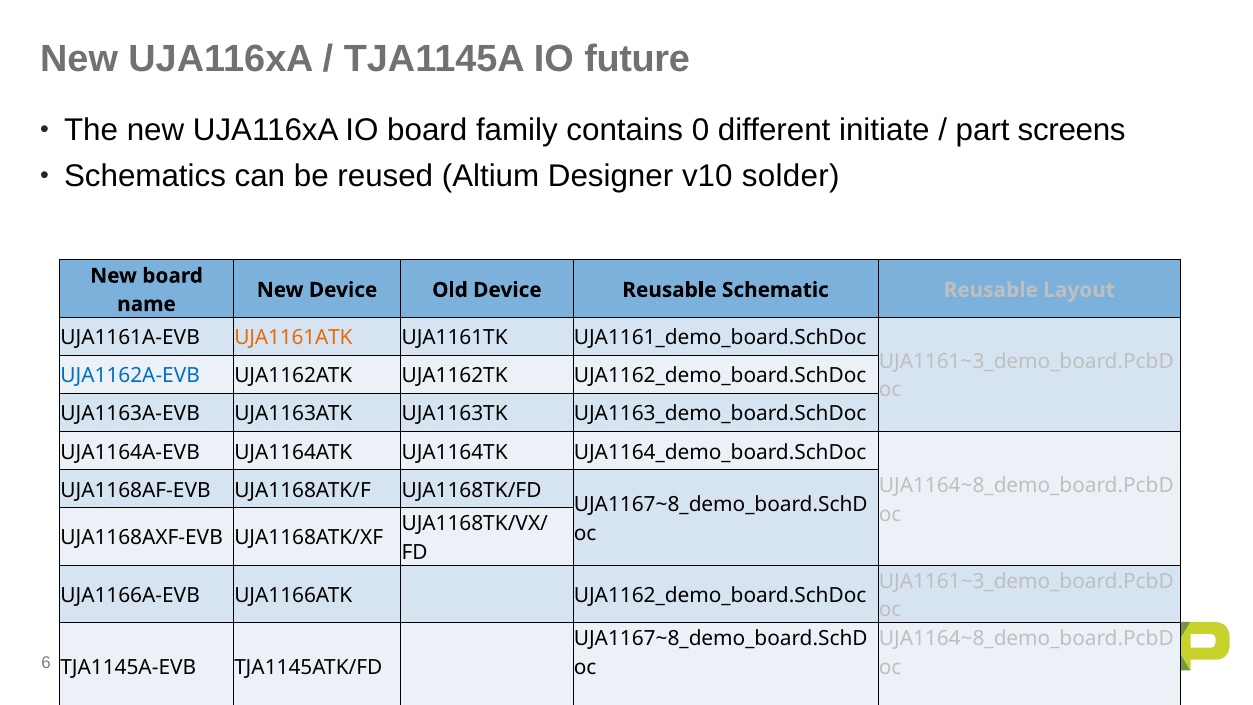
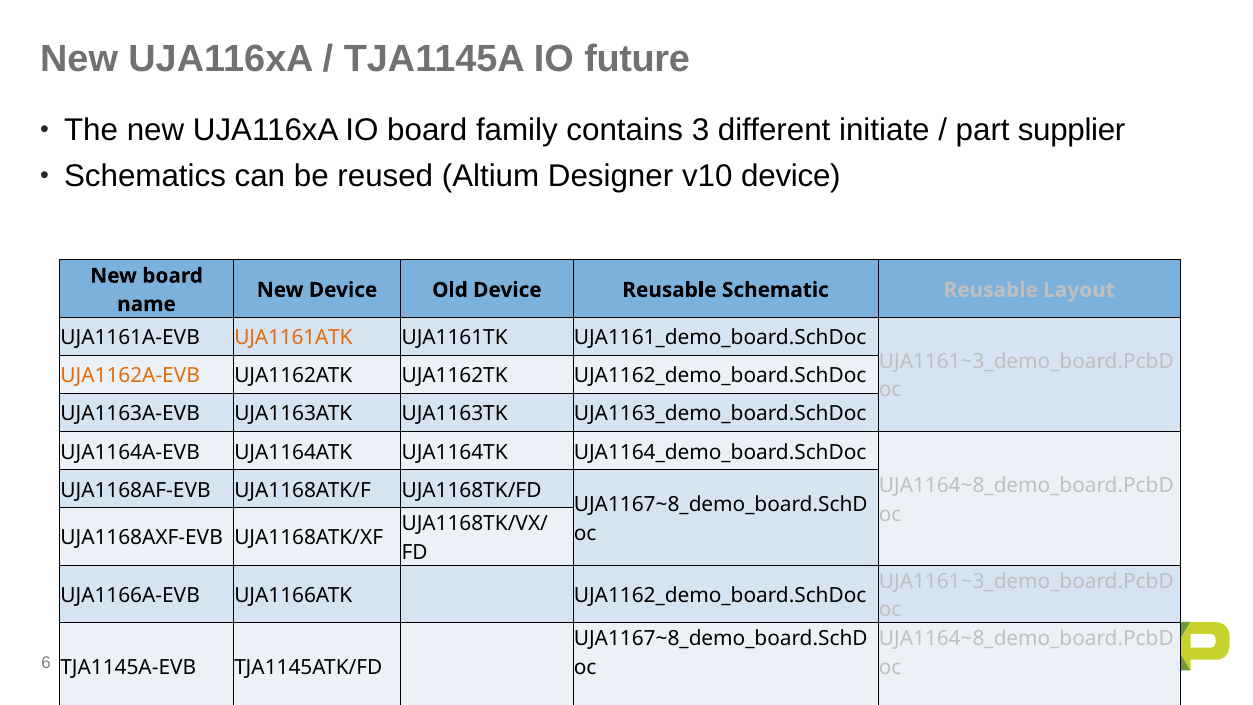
0: 0 -> 3
screens: screens -> supplier
v10 solder: solder -> device
UJA1162A-EVB colour: blue -> orange
